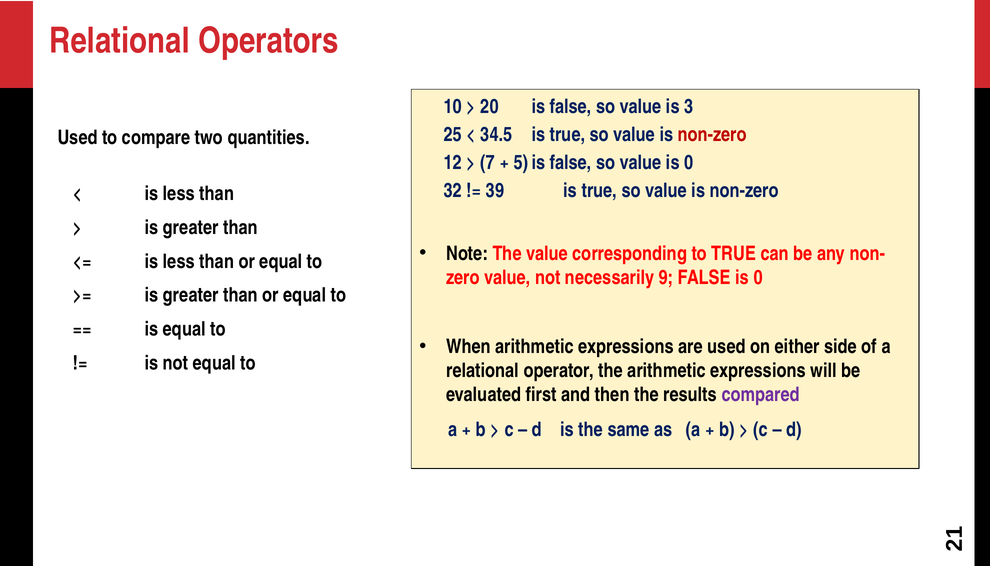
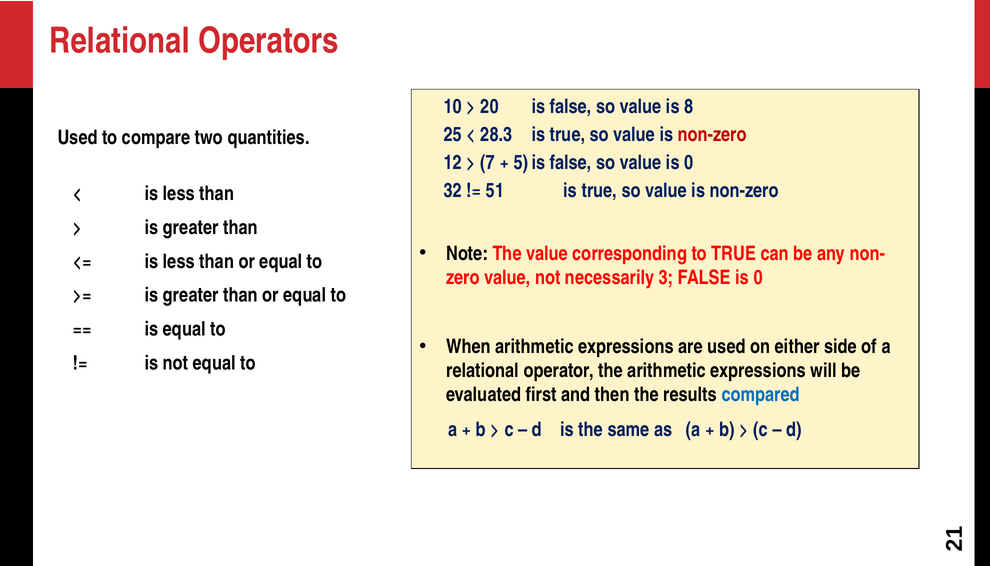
3: 3 -> 8
34.5: 34.5 -> 28.3
39: 39 -> 51
9: 9 -> 3
compared colour: purple -> blue
